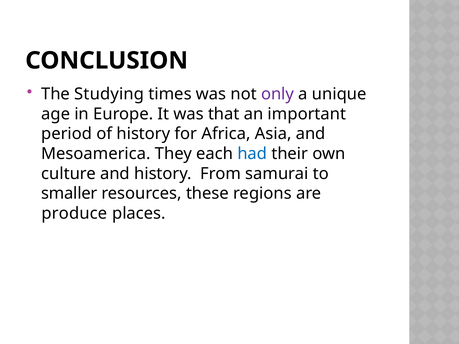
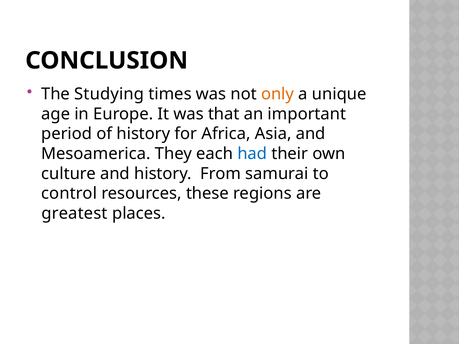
only colour: purple -> orange
smaller: smaller -> control
produce: produce -> greatest
